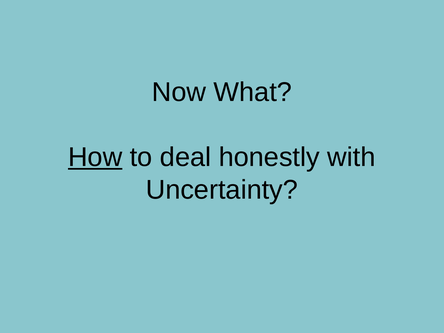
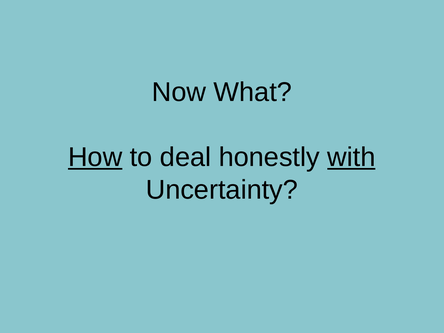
with underline: none -> present
